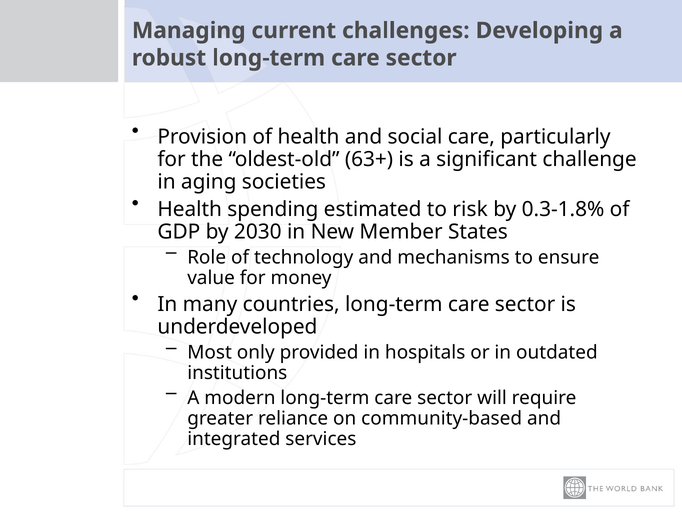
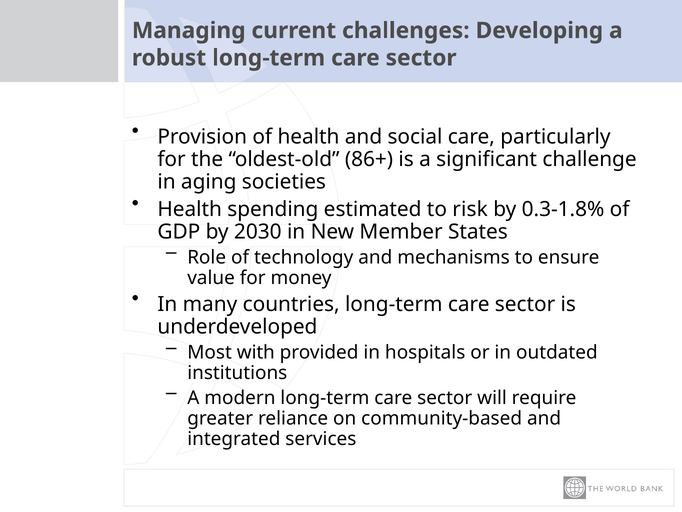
63+: 63+ -> 86+
only: only -> with
